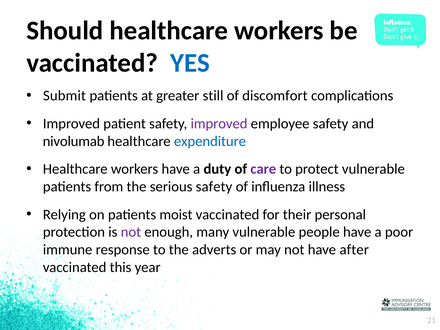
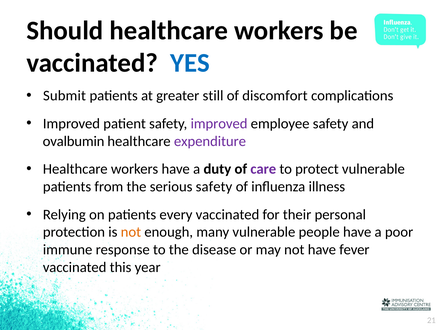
nivolumab: nivolumab -> ovalbumin
expenditure colour: blue -> purple
moist: moist -> every
not at (131, 232) colour: purple -> orange
adverts: adverts -> disease
after: after -> fever
